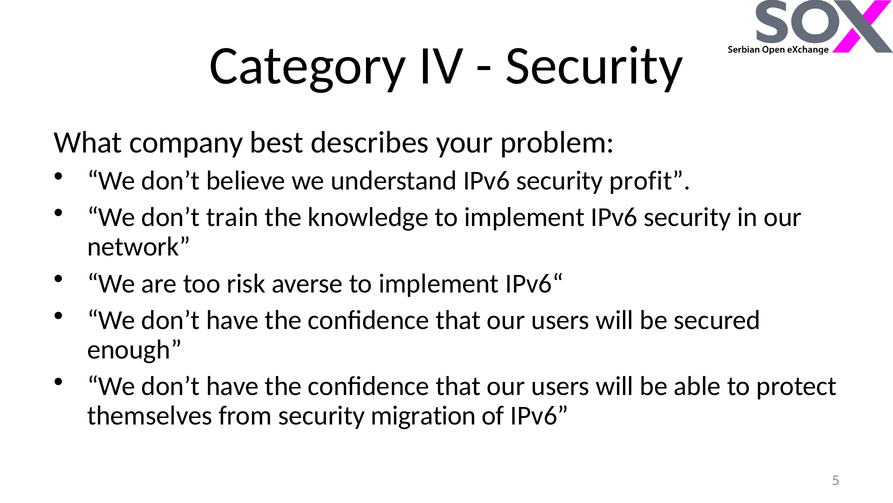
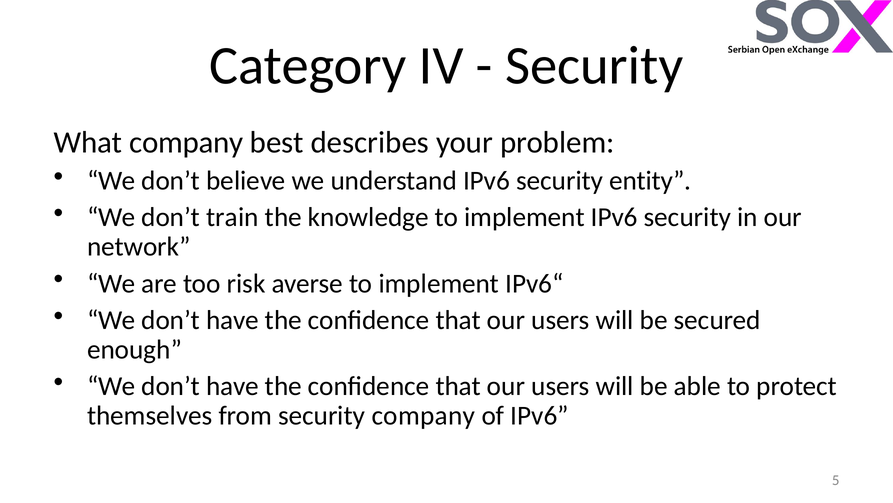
profit: profit -> entity
security migration: migration -> company
